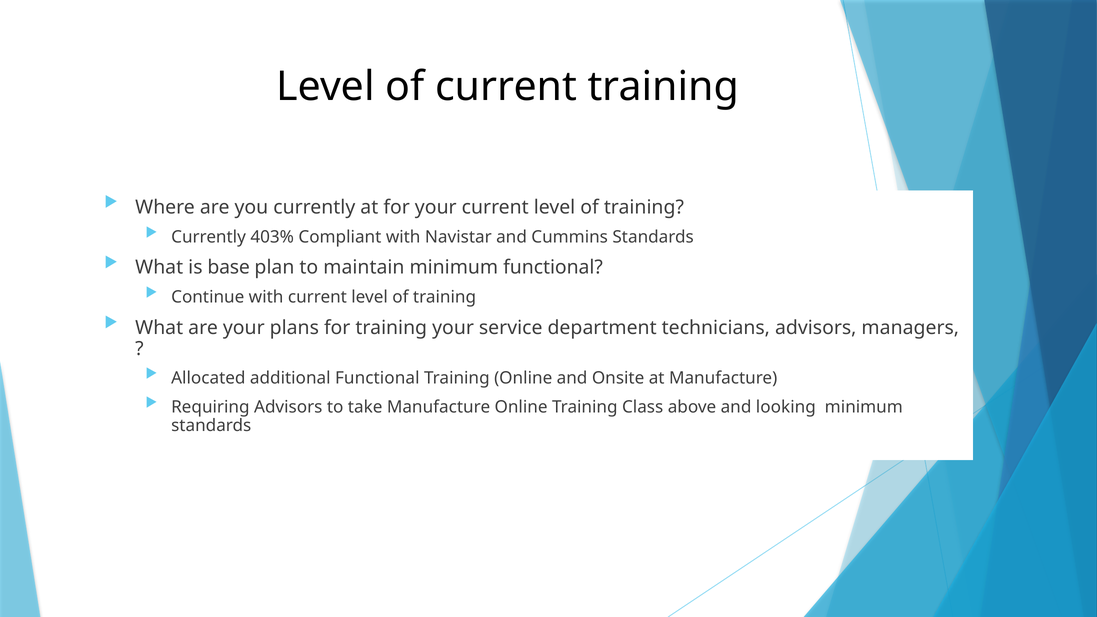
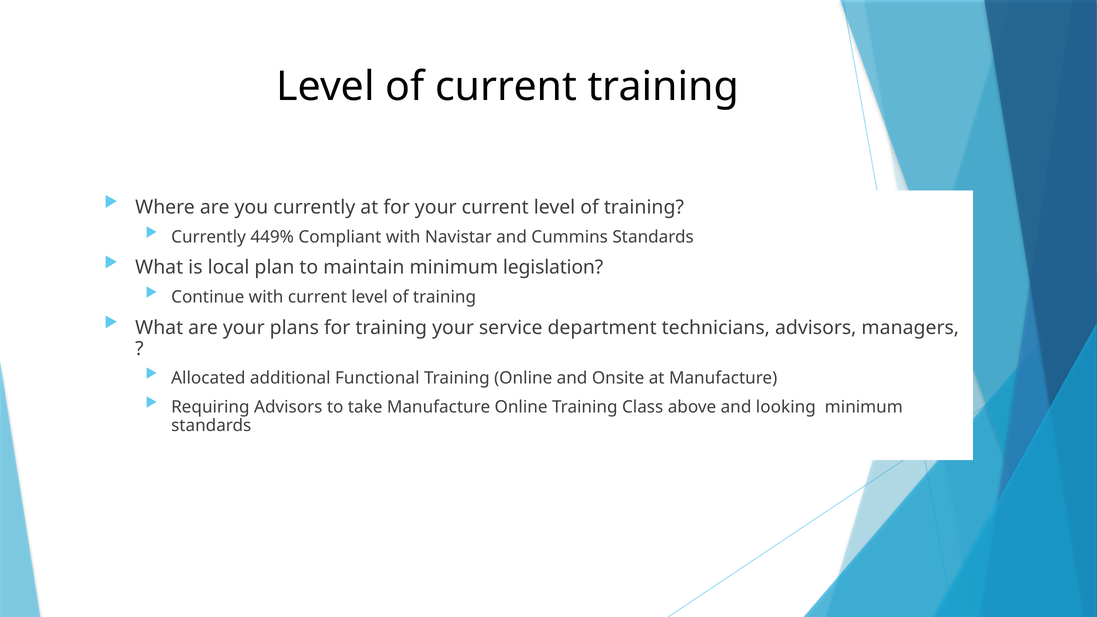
403%: 403% -> 449%
base: base -> local
minimum functional: functional -> legislation
